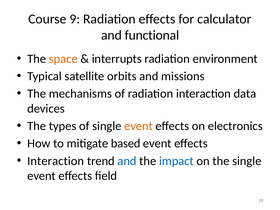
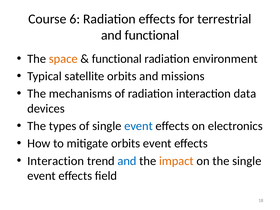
9: 9 -> 6
calculator: calculator -> terrestrial
interrupts at (117, 59): interrupts -> functional
event at (139, 126) colour: orange -> blue
mitigate based: based -> orbits
impact colour: blue -> orange
